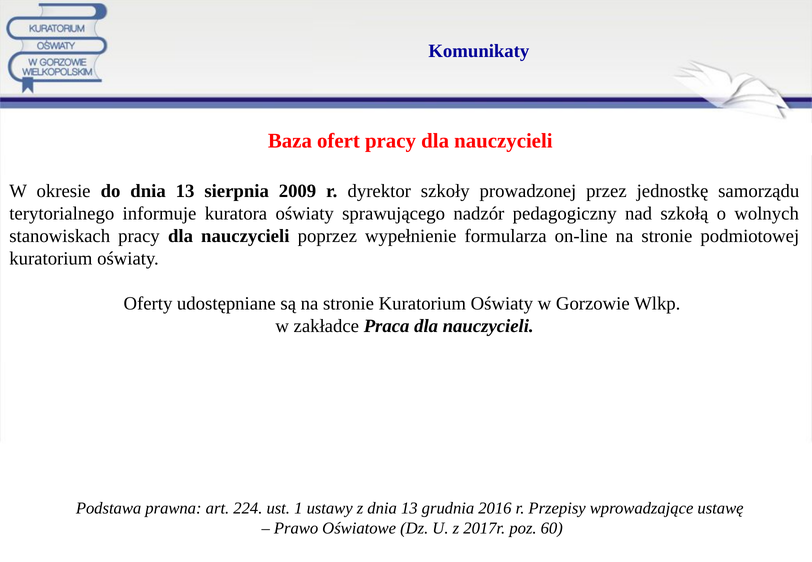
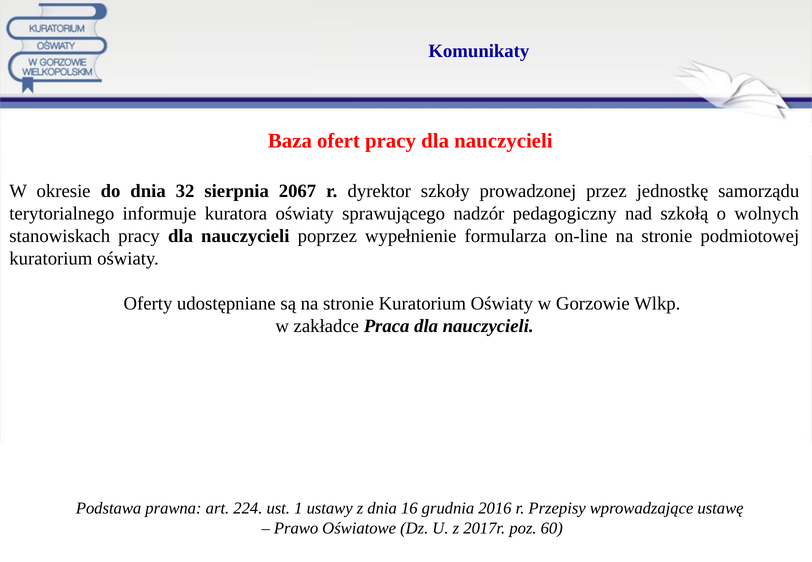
do dnia 13: 13 -> 32
2009: 2009 -> 2067
z dnia 13: 13 -> 16
